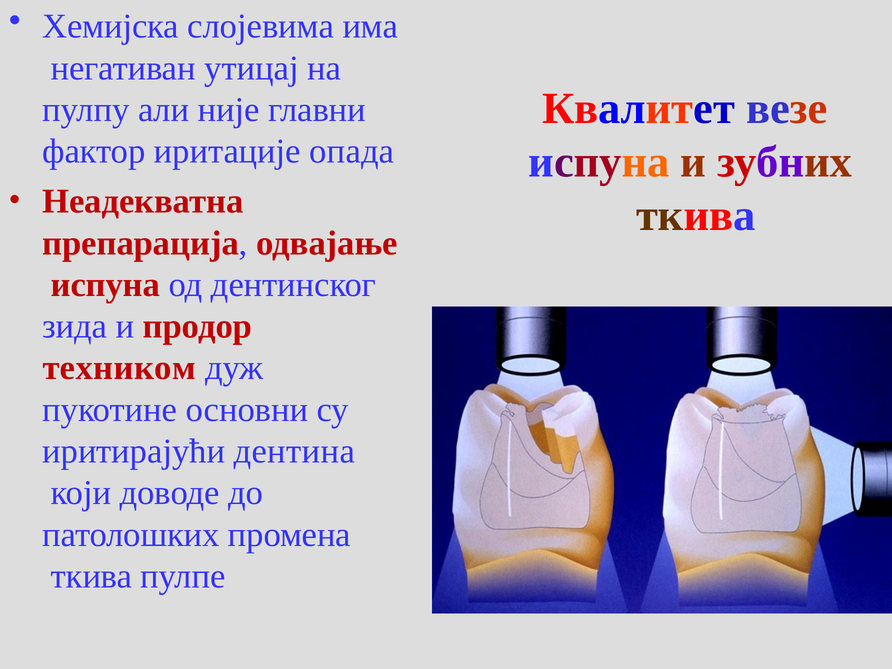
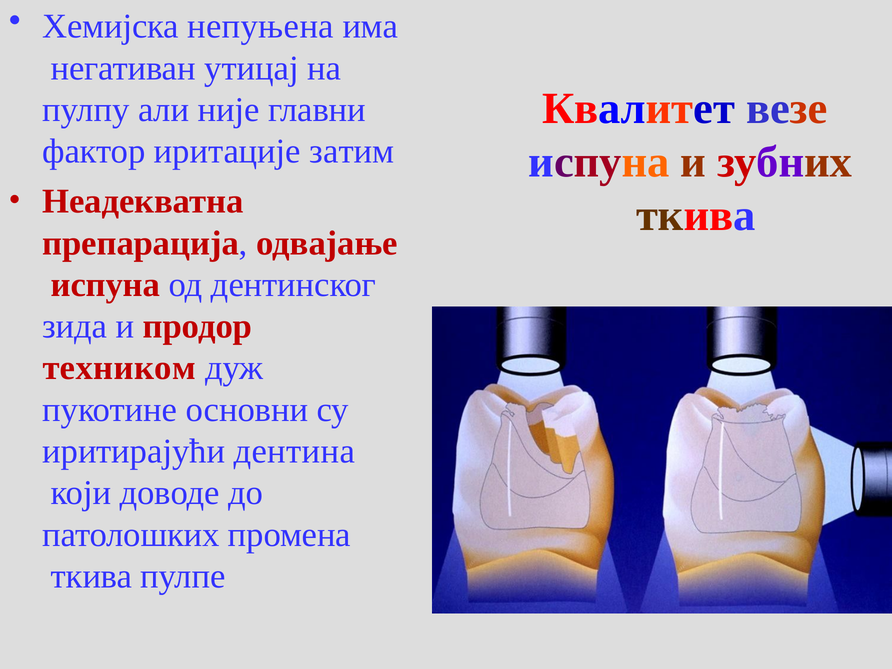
слојевима: слојевима -> непуњена
опада: опада -> затим
